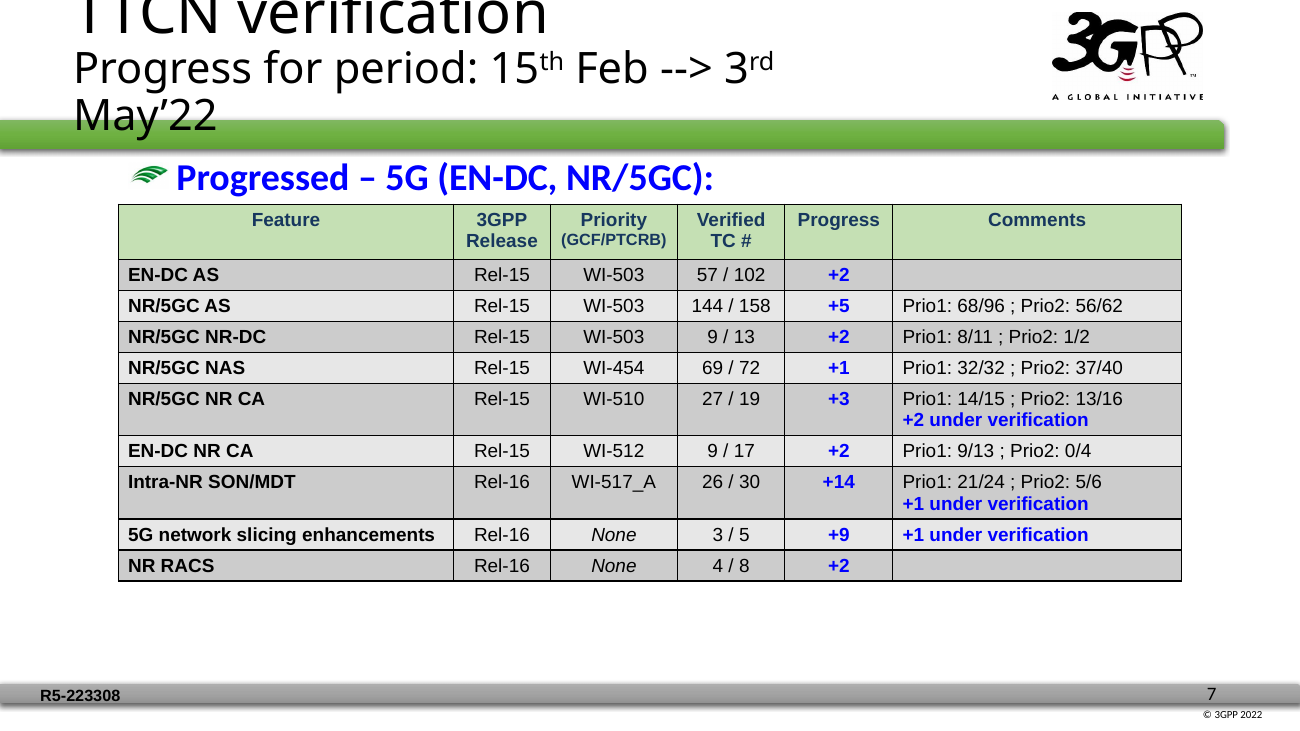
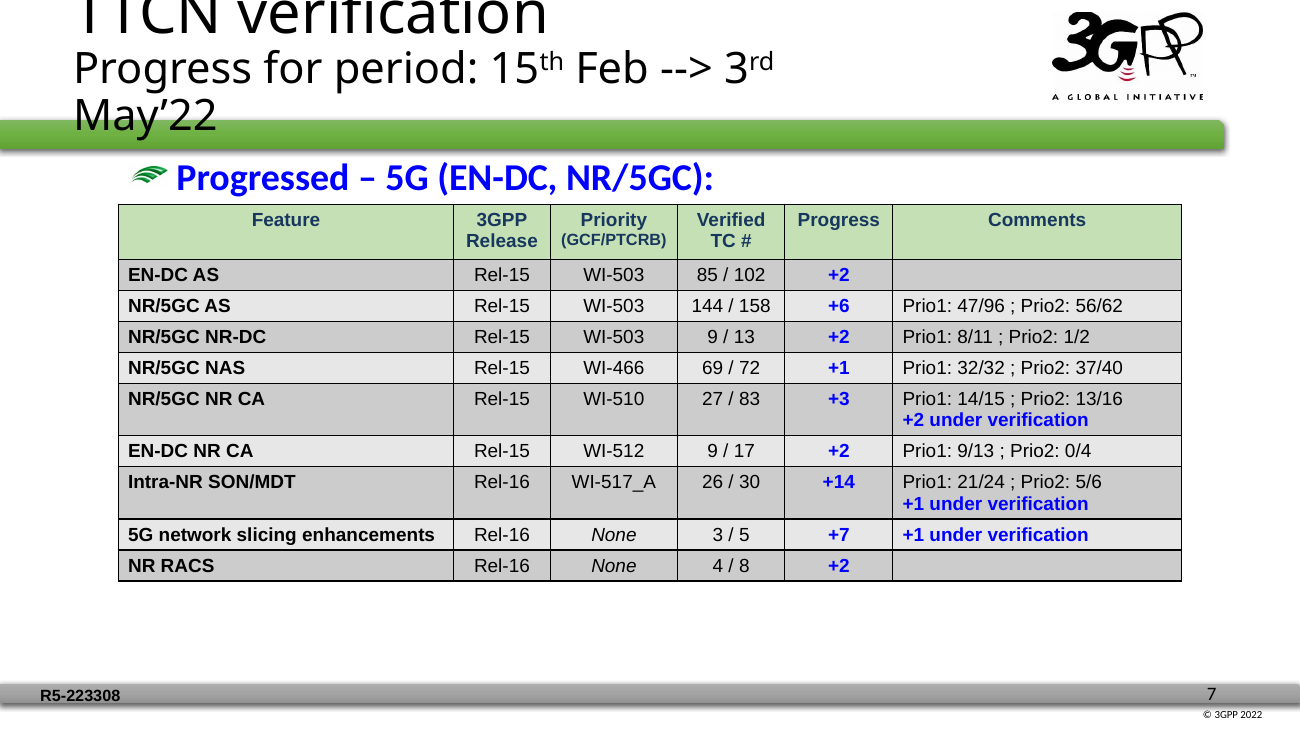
57: 57 -> 85
+5: +5 -> +6
68/96: 68/96 -> 47/96
WI-454: WI-454 -> WI-466
19: 19 -> 83
+9: +9 -> +7
